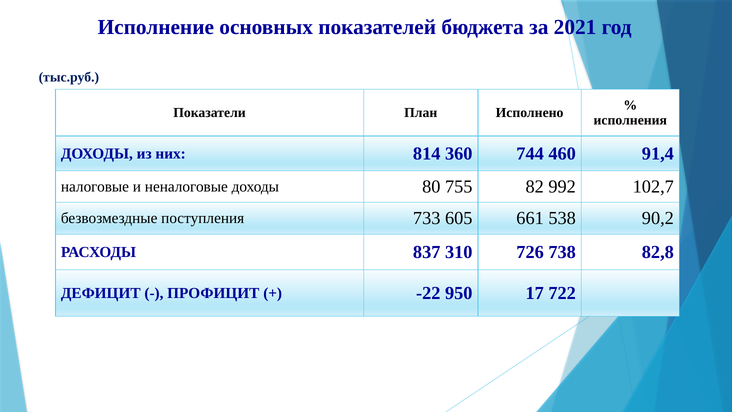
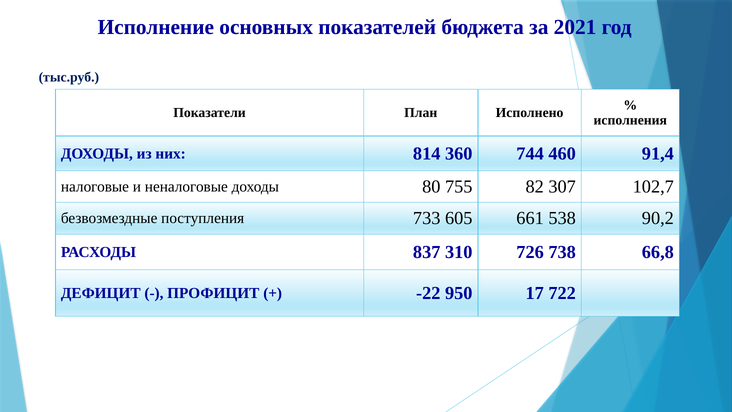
992: 992 -> 307
82,8: 82,8 -> 66,8
